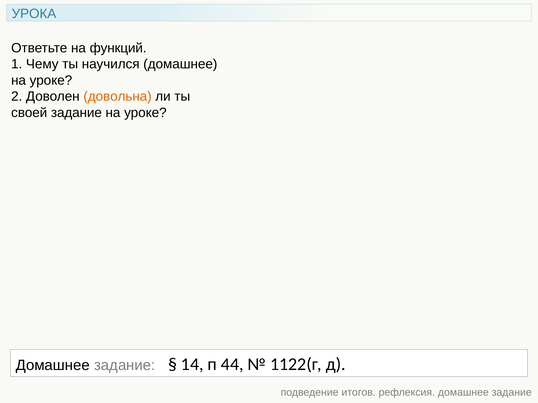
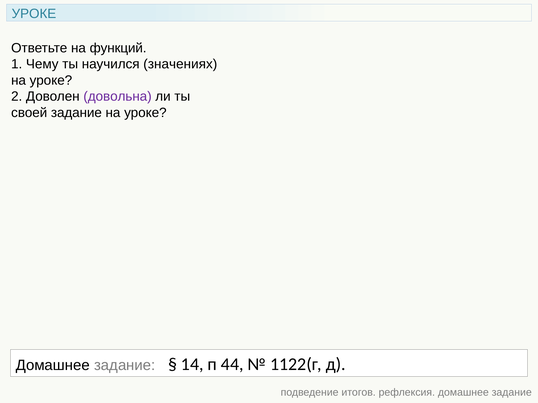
УРОКА at (34, 14): УРОКА -> УРОКЕ
научился домашнее: домашнее -> значениях
довольна colour: orange -> purple
